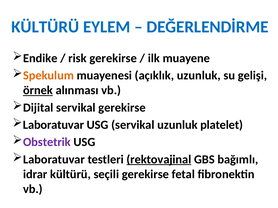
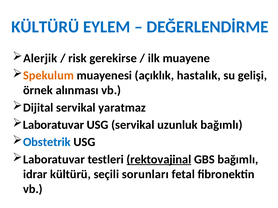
Endike: Endike -> Alerjik
açıklık uzunluk: uzunluk -> hastalık
örnek underline: present -> none
servikal gerekirse: gerekirse -> yaratmaz
uzunluk platelet: platelet -> bağımlı
Obstetrik colour: purple -> blue
seçili gerekirse: gerekirse -> sorunları
